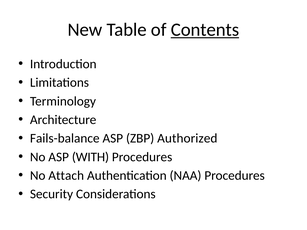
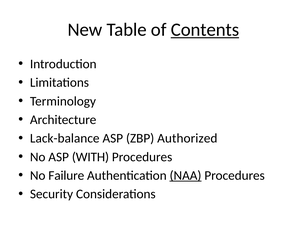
Fails-balance: Fails-balance -> Lack-balance
Attach: Attach -> Failure
NAA underline: none -> present
